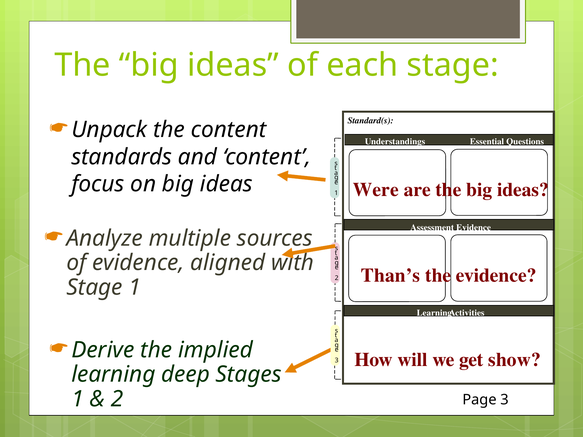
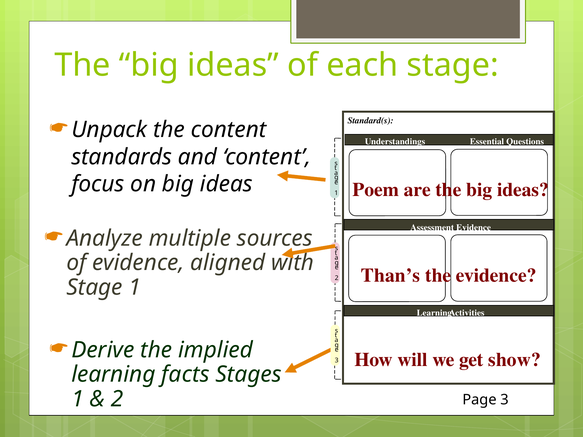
Were: Were -> Poem
deep: deep -> facts
